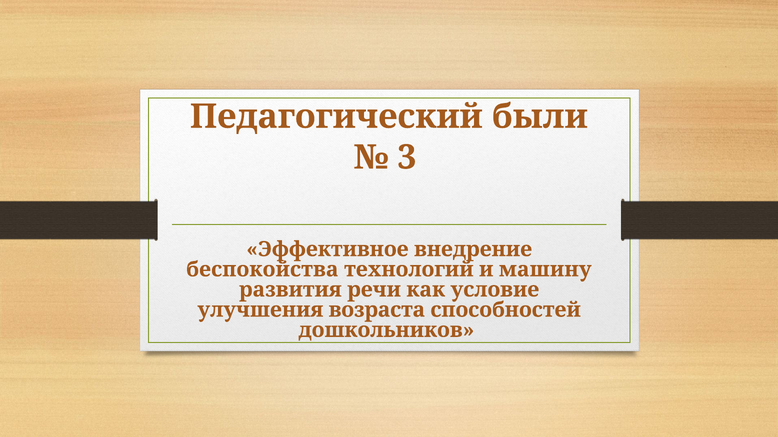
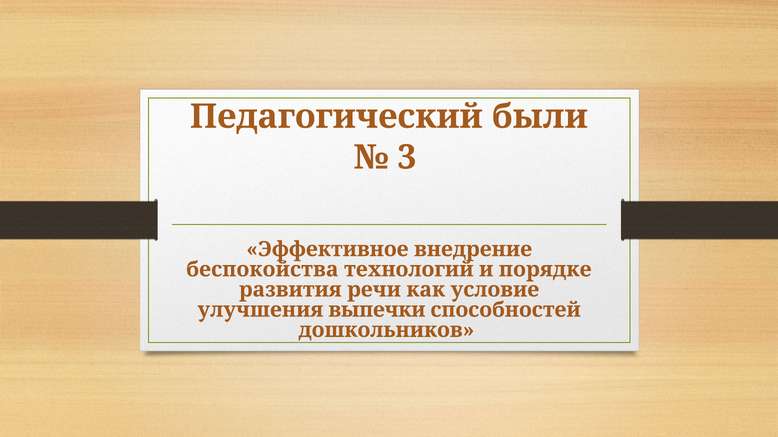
машину: машину -> порядке
возраста: возраста -> выпечки
